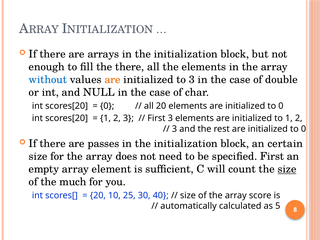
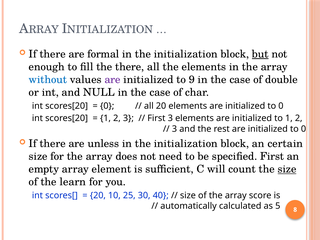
arrays: arrays -> formal
but underline: none -> present
are at (113, 80) colour: orange -> purple
to 3: 3 -> 9
passes: passes -> unless
much: much -> learn
